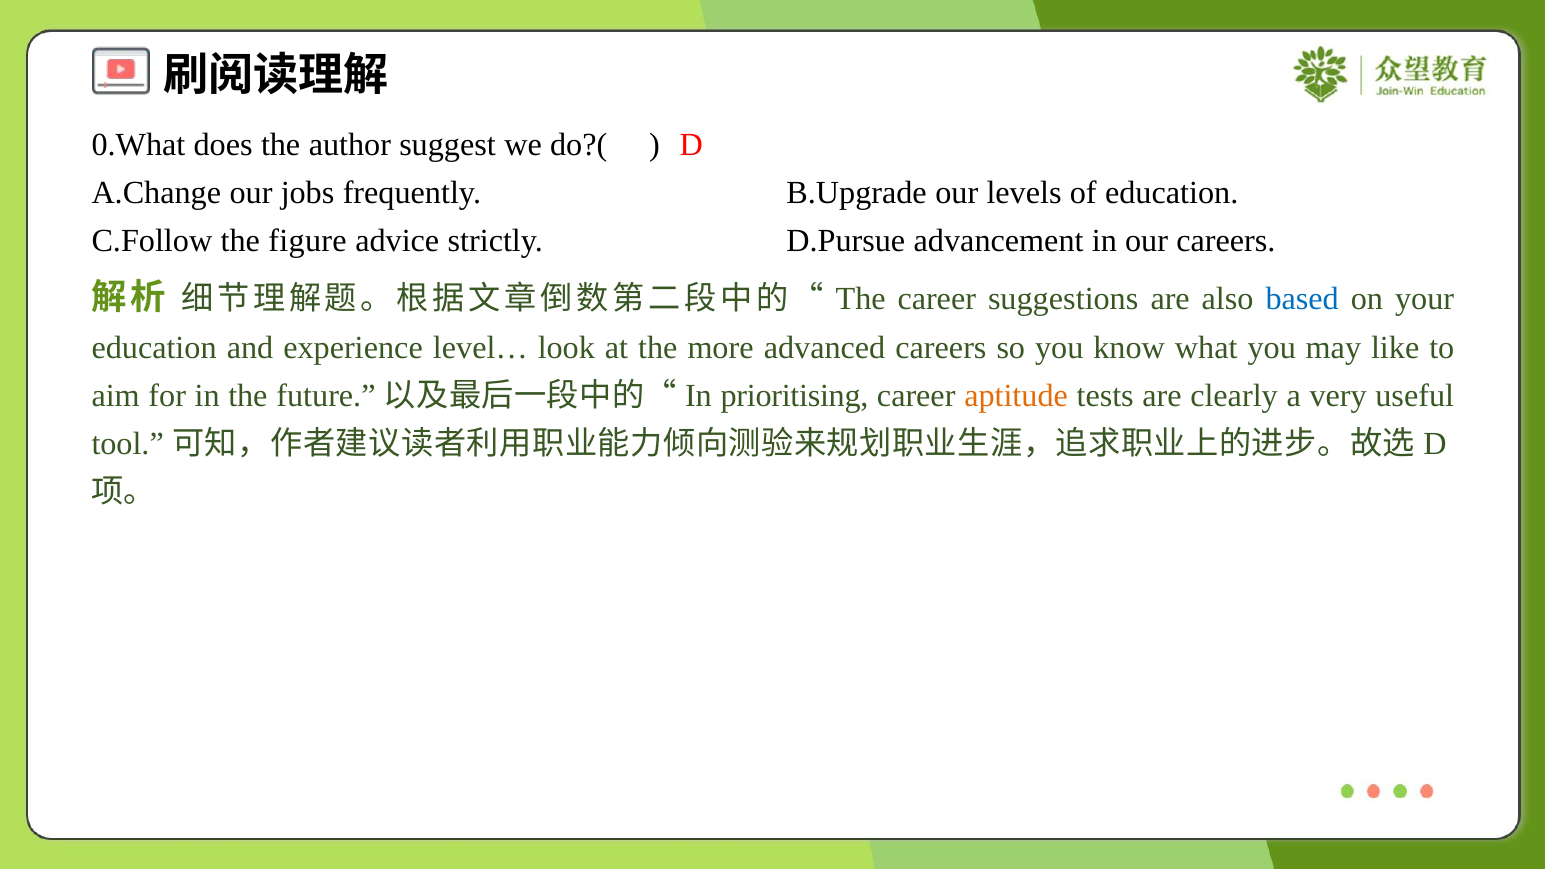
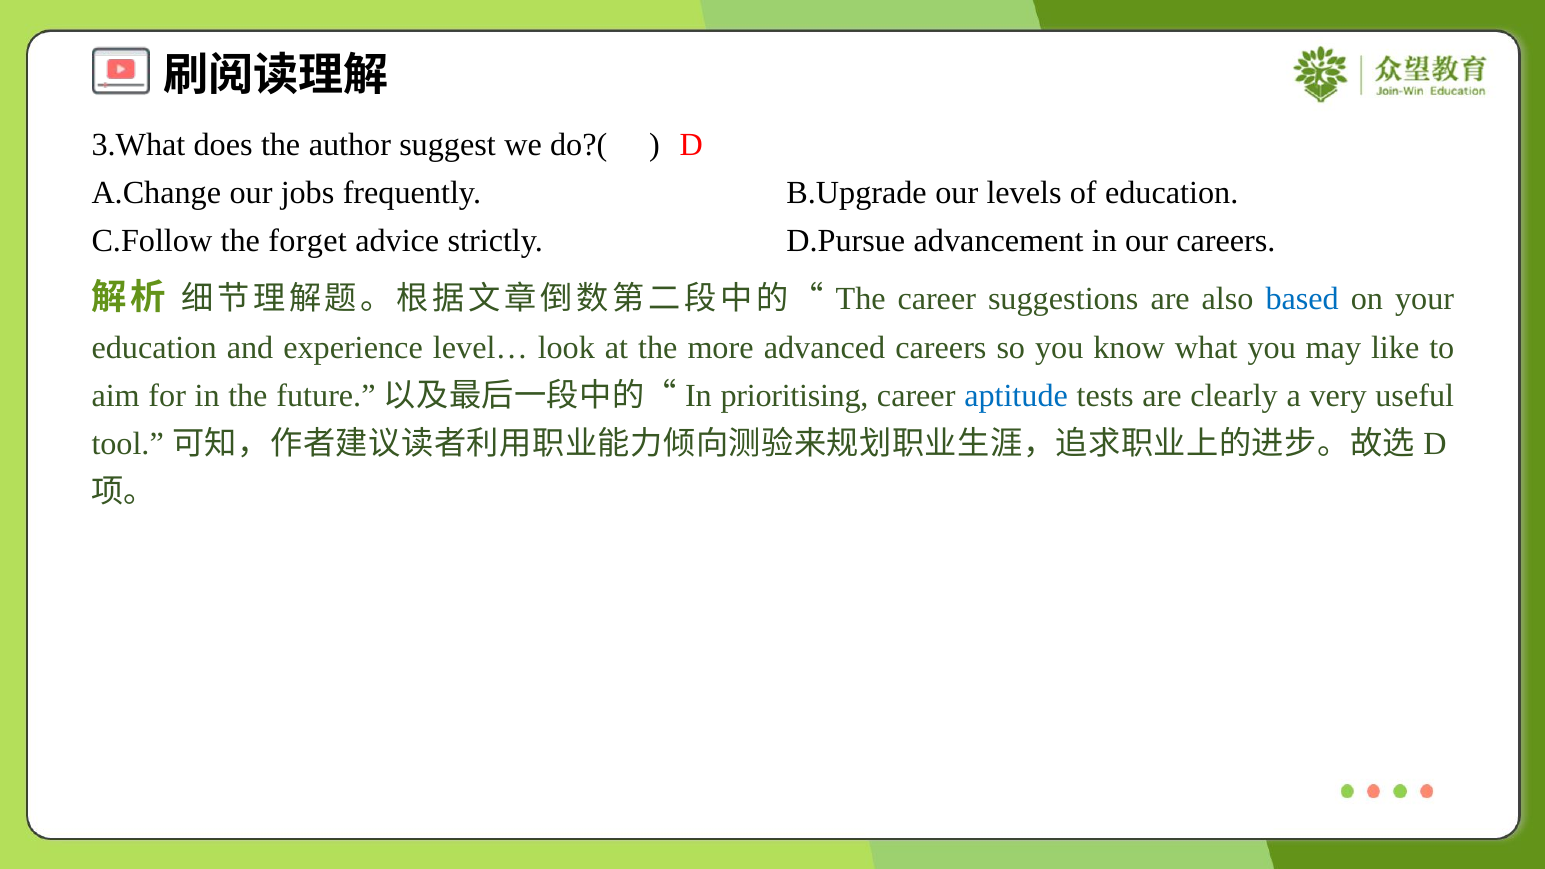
0.What: 0.What -> 3.What
figure: figure -> forget
aptitude colour: orange -> blue
